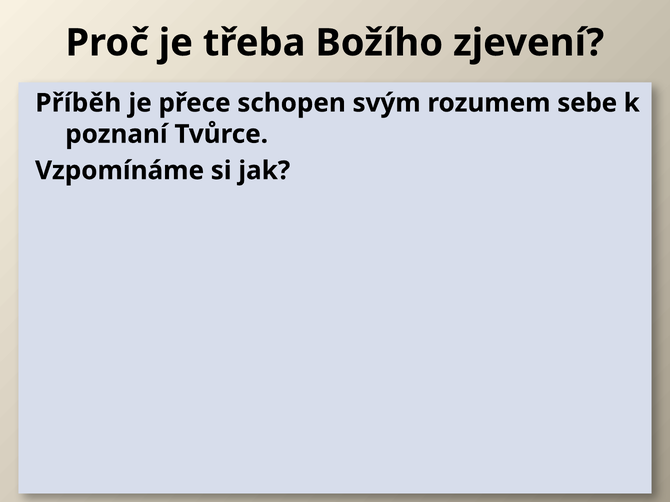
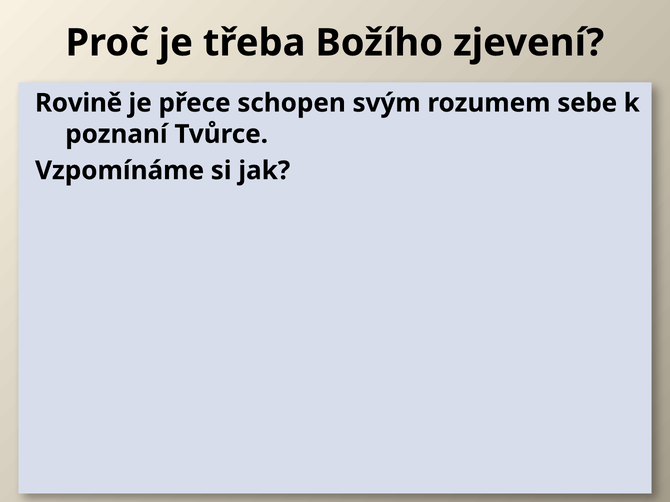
Příběh: Příběh -> Rovině
